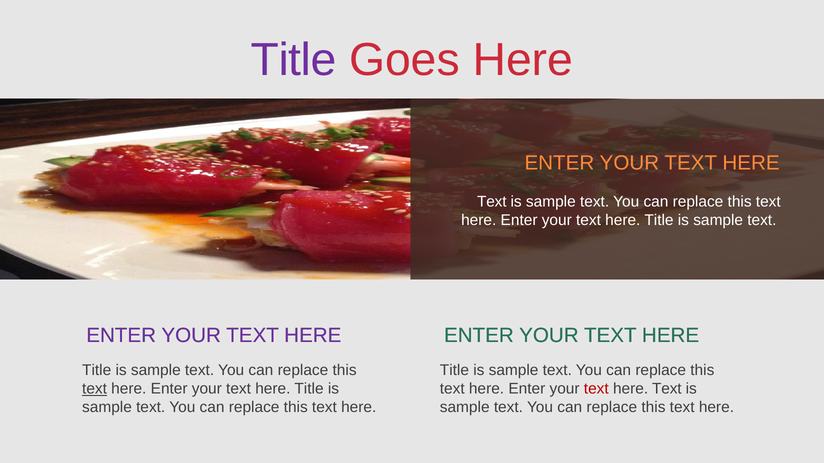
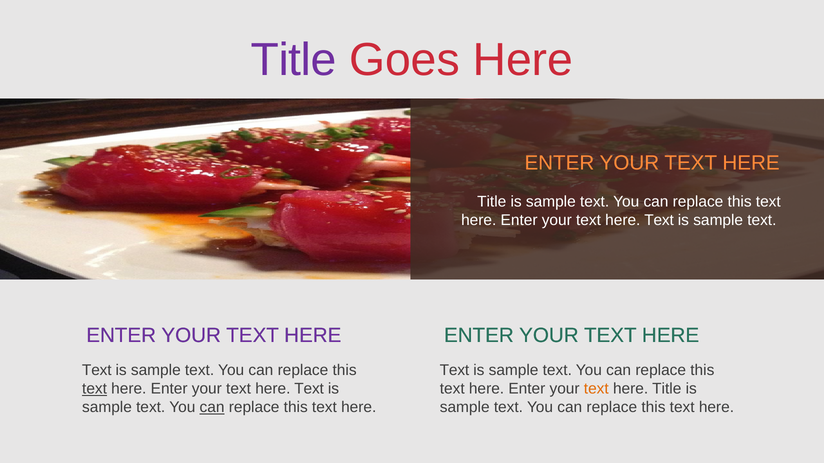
Text at (492, 202): Text -> Title
Title at (659, 220): Title -> Text
Title at (97, 371): Title -> Text
Title at (454, 371): Title -> Text
Title at (309, 389): Title -> Text
text at (596, 389) colour: red -> orange
Text at (667, 389): Text -> Title
can at (212, 408) underline: none -> present
